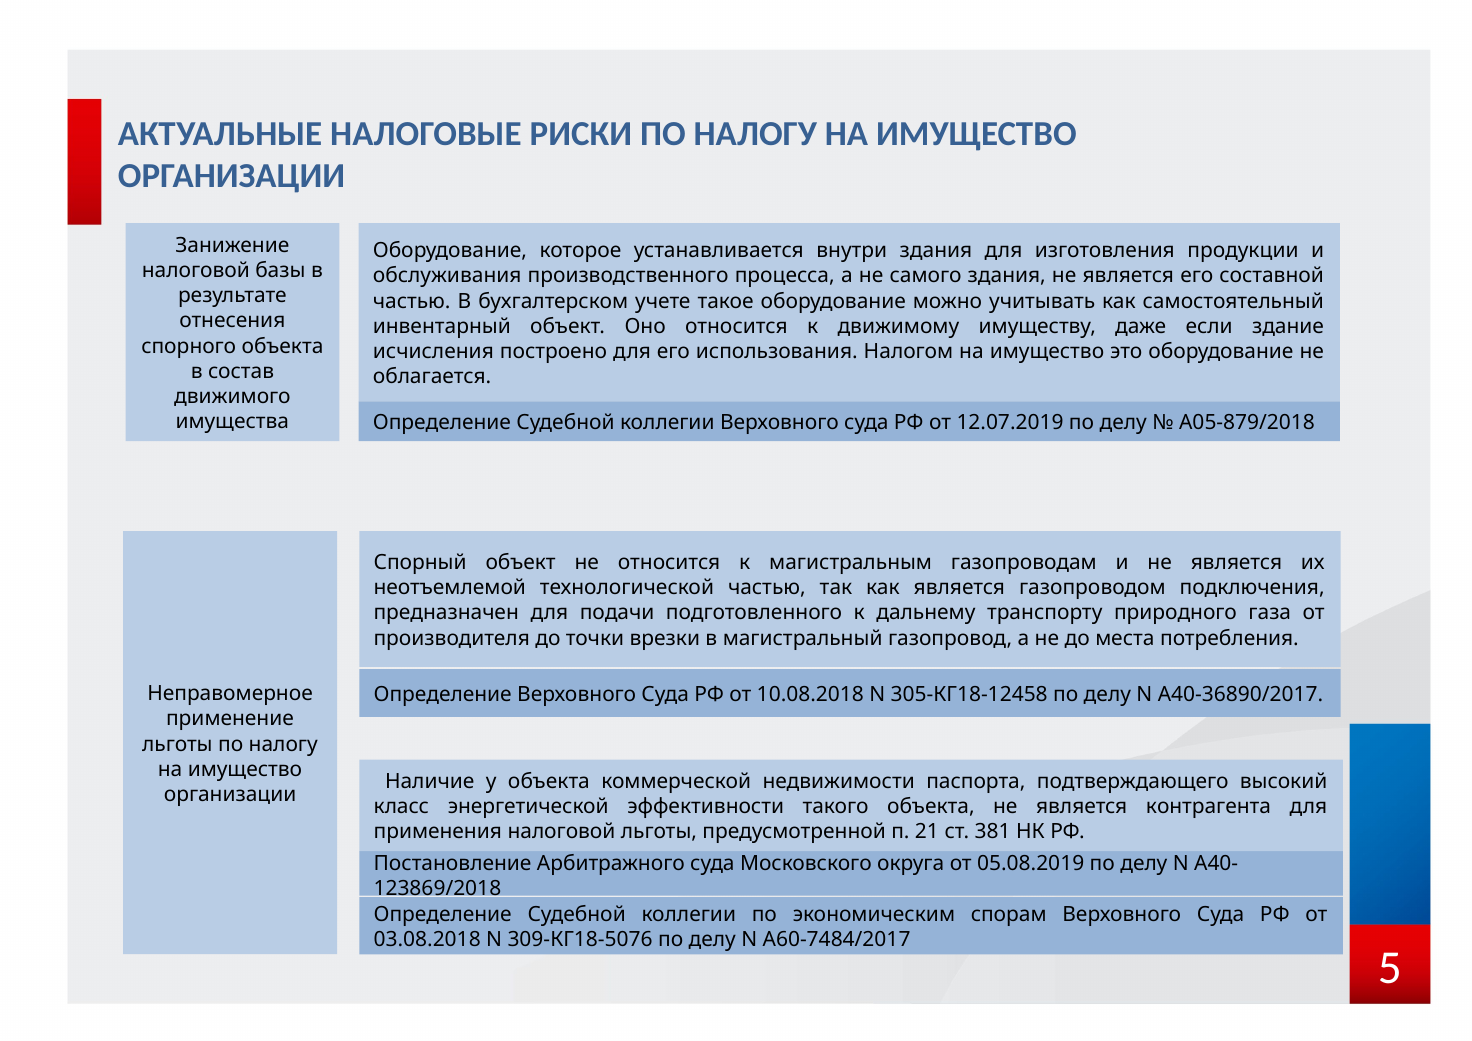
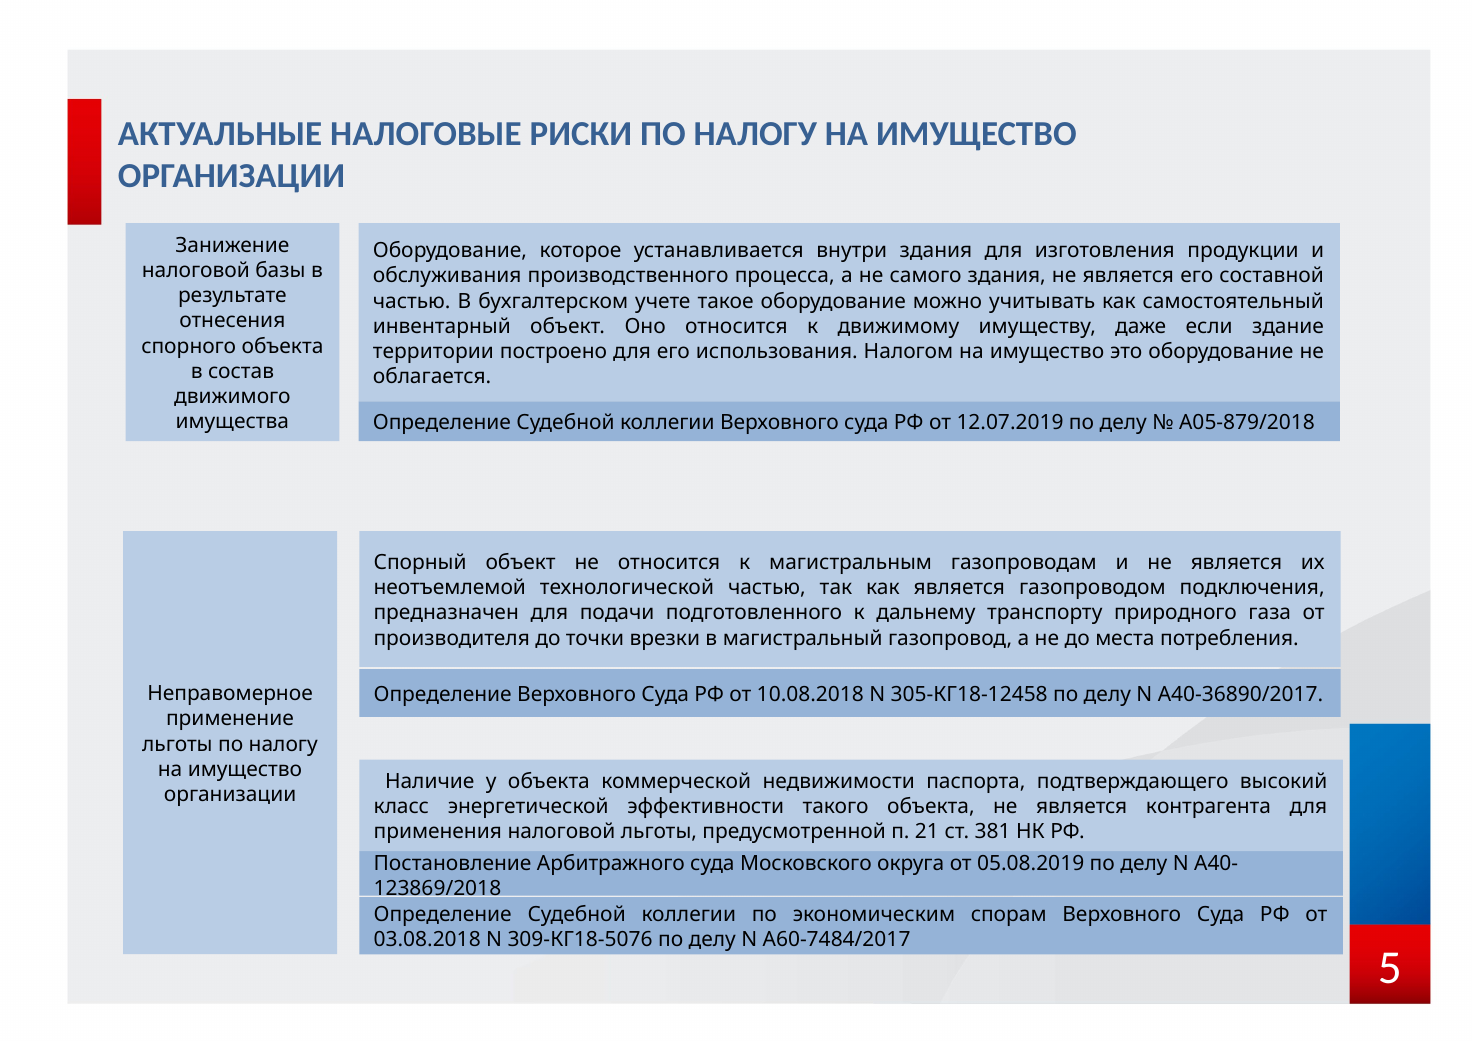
исчисления: исчисления -> территории
